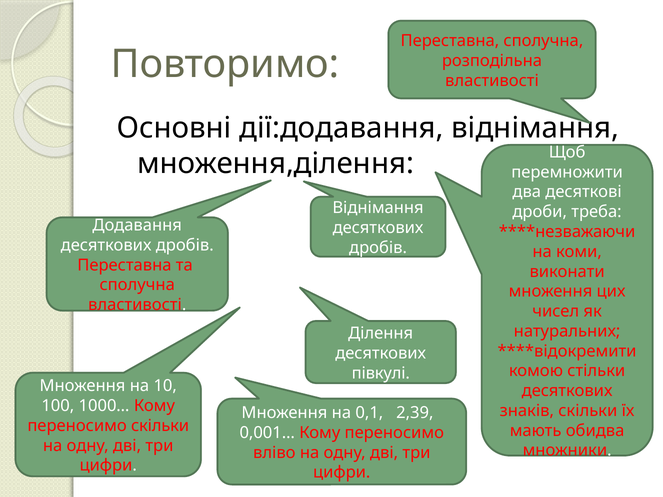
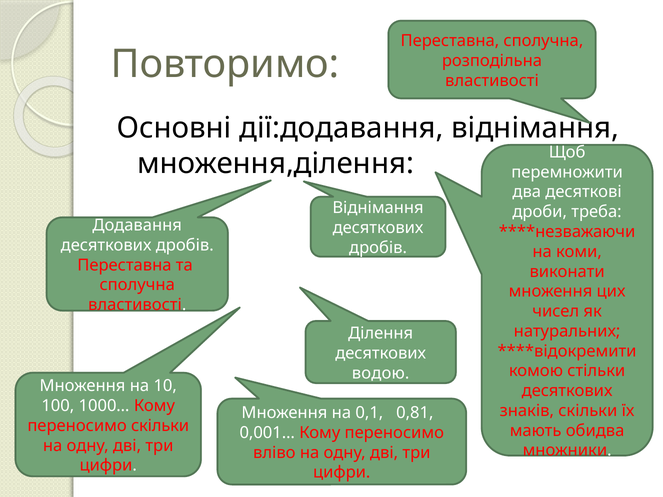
півкулі: півкулі -> водою
2,39: 2,39 -> 0,81
